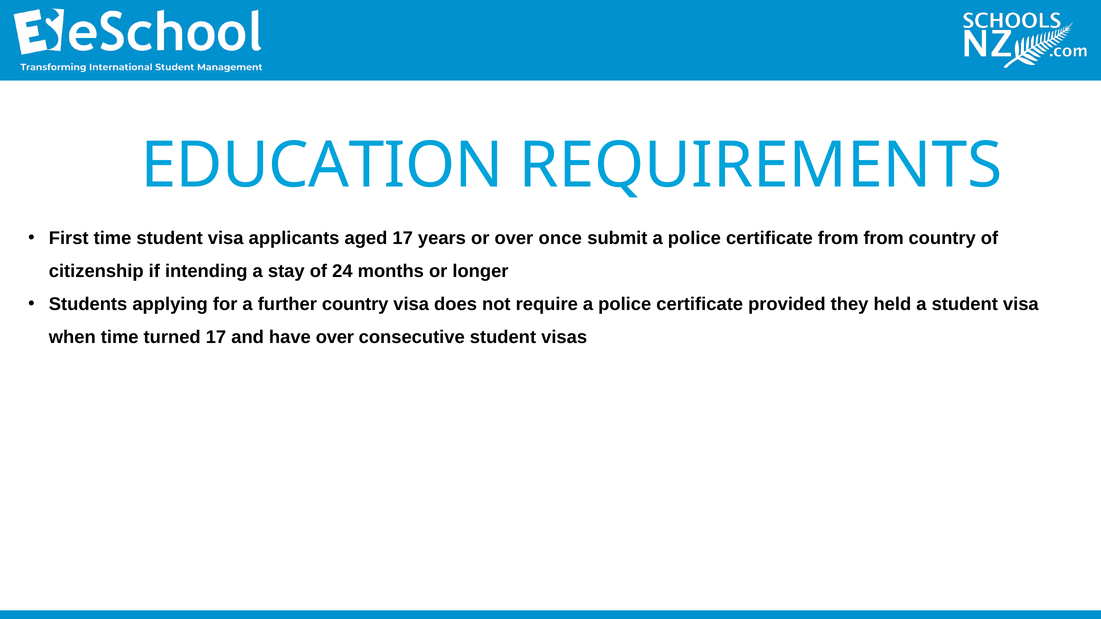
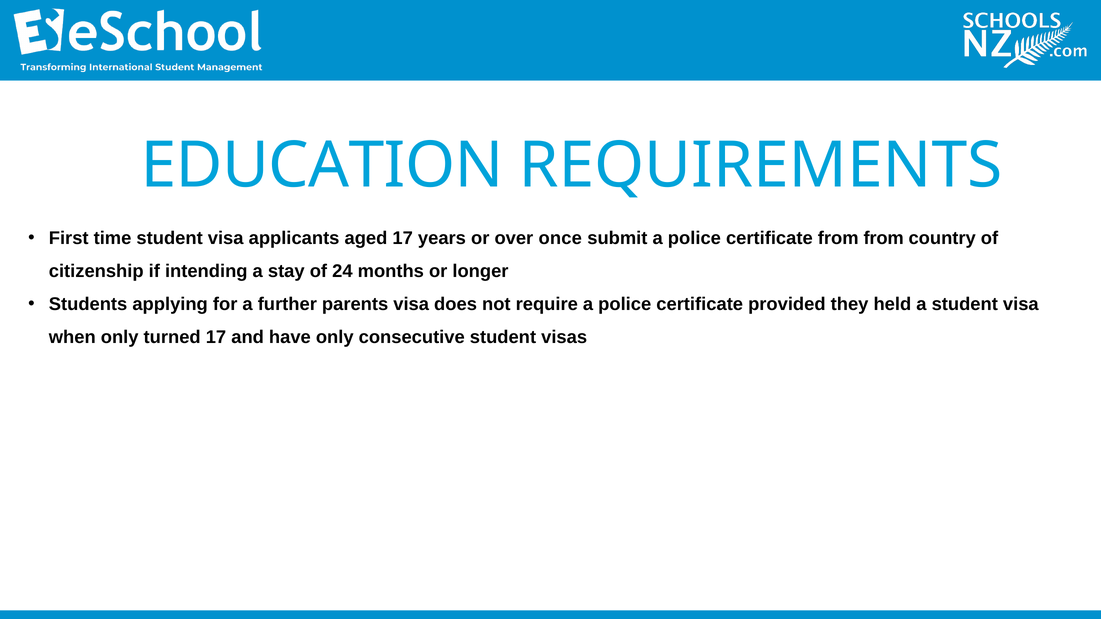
further country: country -> parents
when time: time -> only
have over: over -> only
